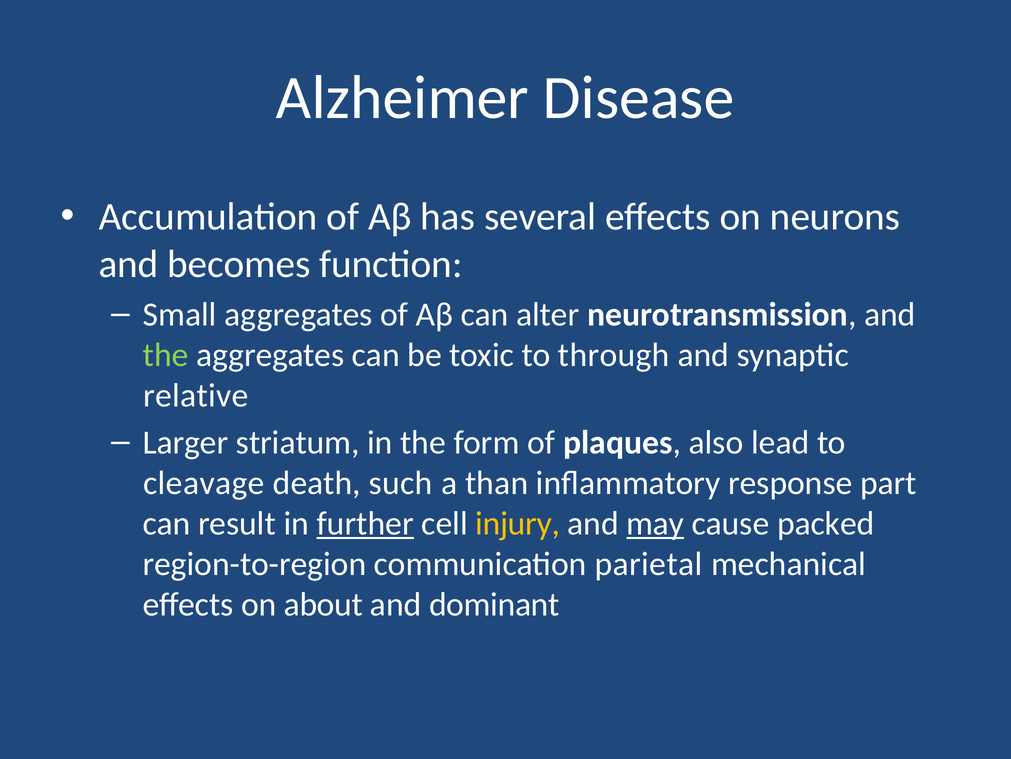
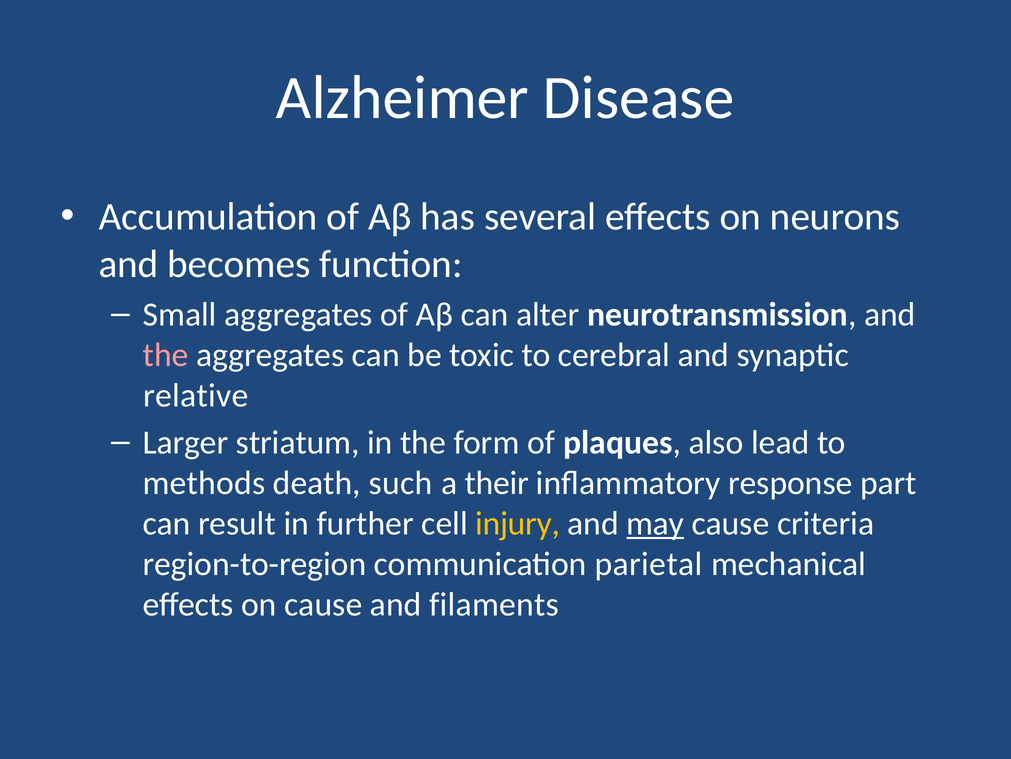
the at (166, 355) colour: light green -> pink
through: through -> cerebral
cleavage: cleavage -> methods
than: than -> their
further underline: present -> none
packed: packed -> criteria
on about: about -> cause
dominant: dominant -> filaments
